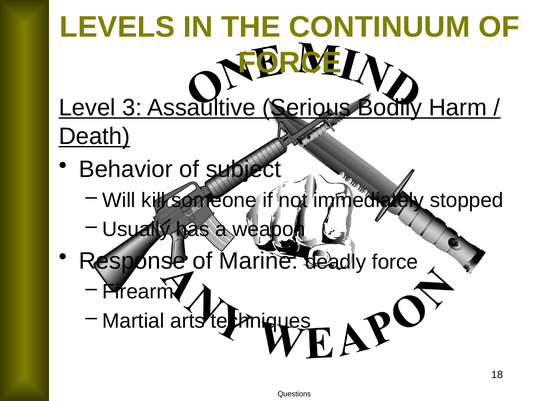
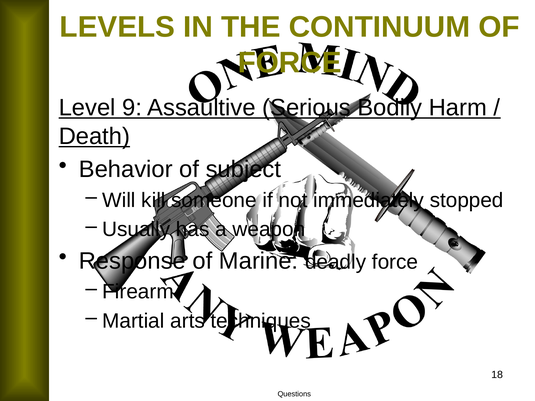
3: 3 -> 9
